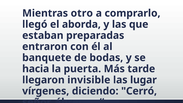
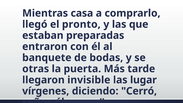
otro: otro -> casa
aborda: aborda -> pronto
hacia: hacia -> otras
